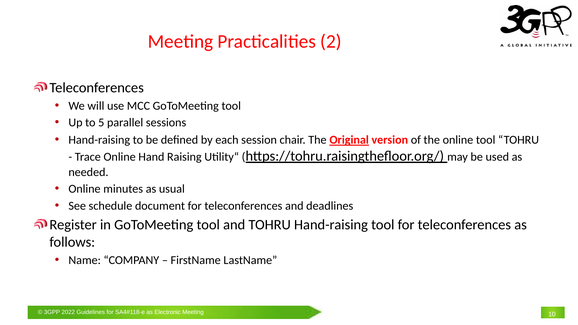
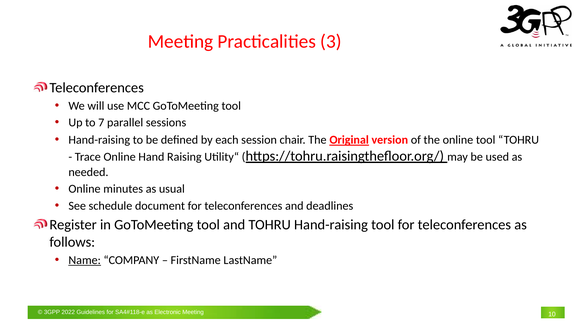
2: 2 -> 3
5: 5 -> 7
Name underline: none -> present
